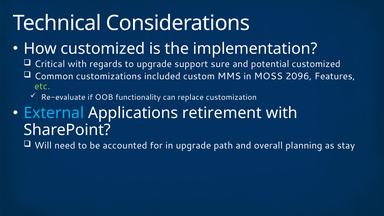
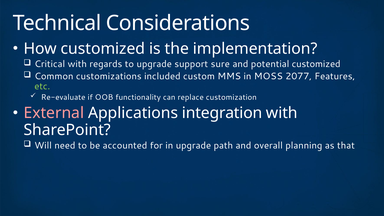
2096: 2096 -> 2077
External colour: light blue -> pink
retirement: retirement -> integration
stay: stay -> that
